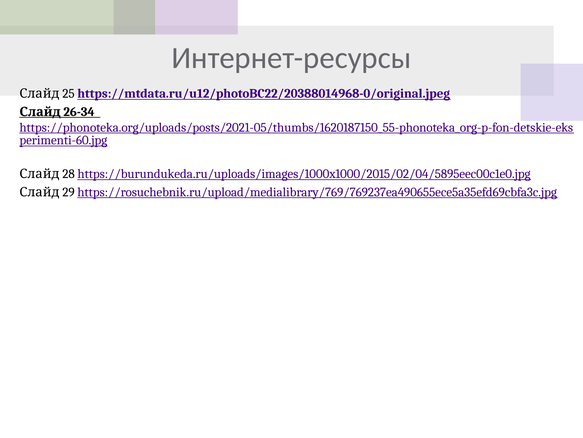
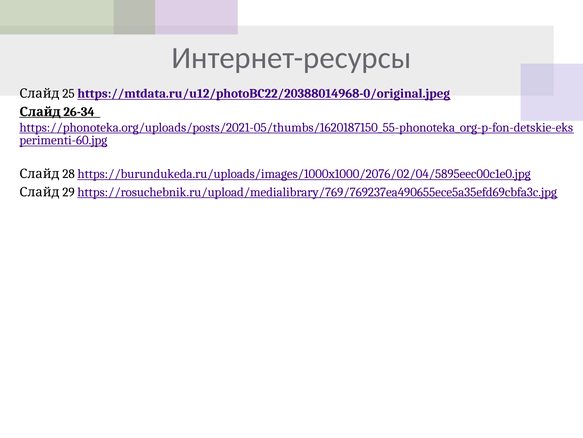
https://burundukeda.ru/uploads/images/1000x1000/2015/02/04/5895eec00c1e0.jpg: https://burundukeda.ru/uploads/images/1000x1000/2015/02/04/5895eec00c1e0.jpg -> https://burundukeda.ru/uploads/images/1000x1000/2076/02/04/5895eec00c1e0.jpg
